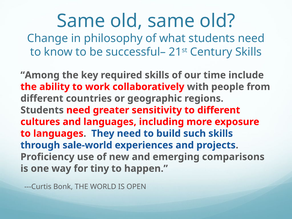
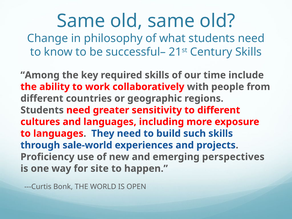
comparisons: comparisons -> perspectives
tiny: tiny -> site
